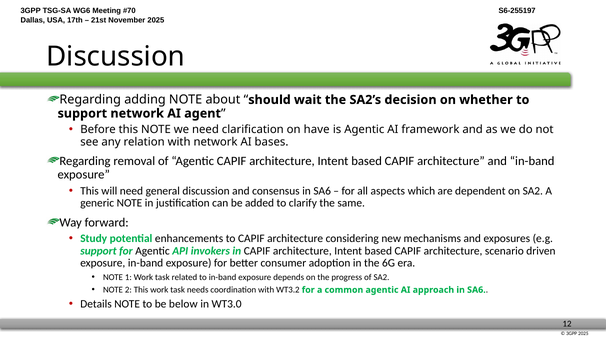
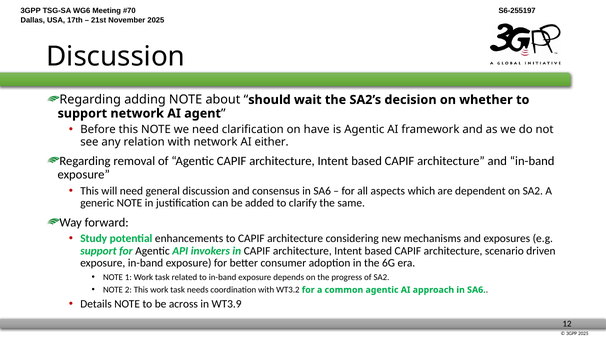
bases: bases -> either
below: below -> across
WT3.0: WT3.0 -> WT3.9
